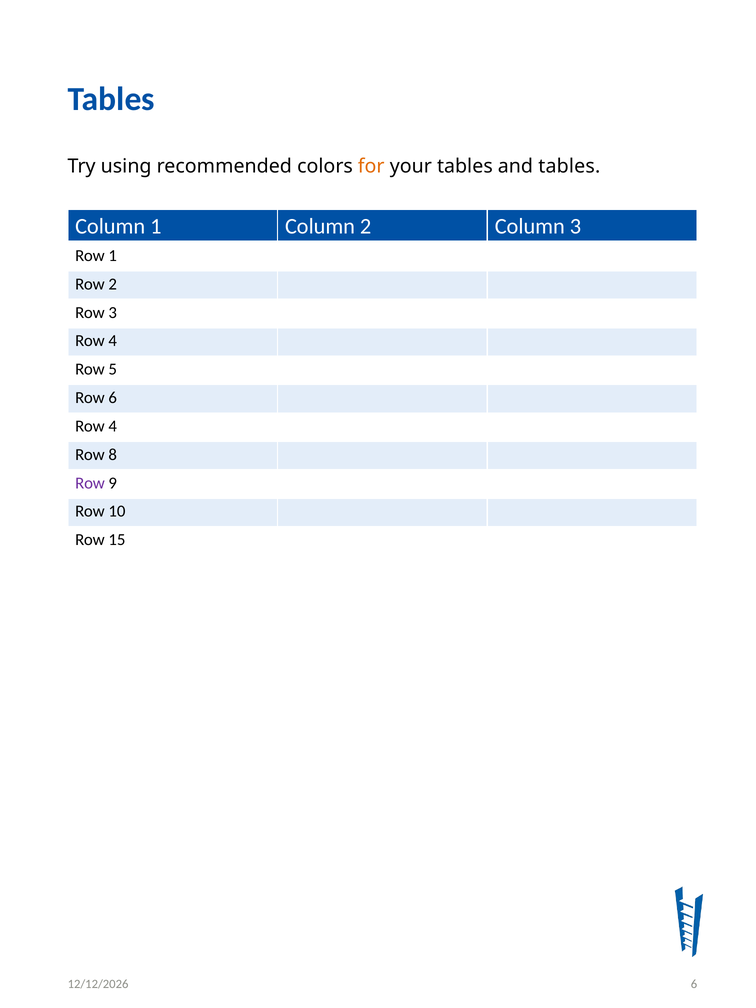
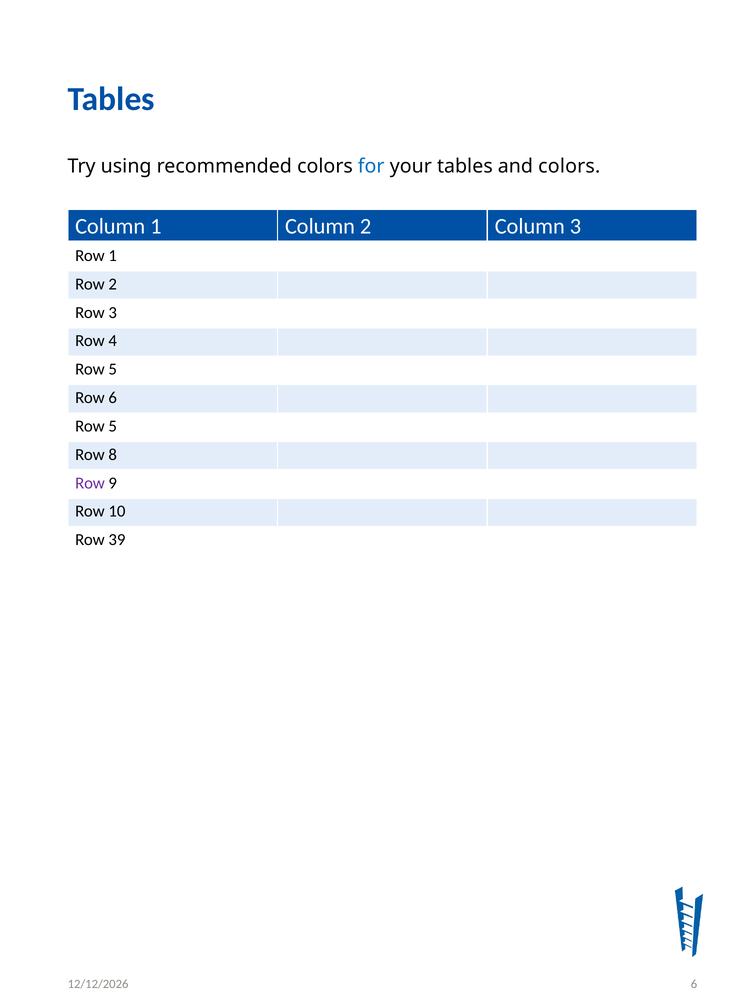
for colour: orange -> blue
and tables: tables -> colors
4 at (113, 426): 4 -> 5
15: 15 -> 39
